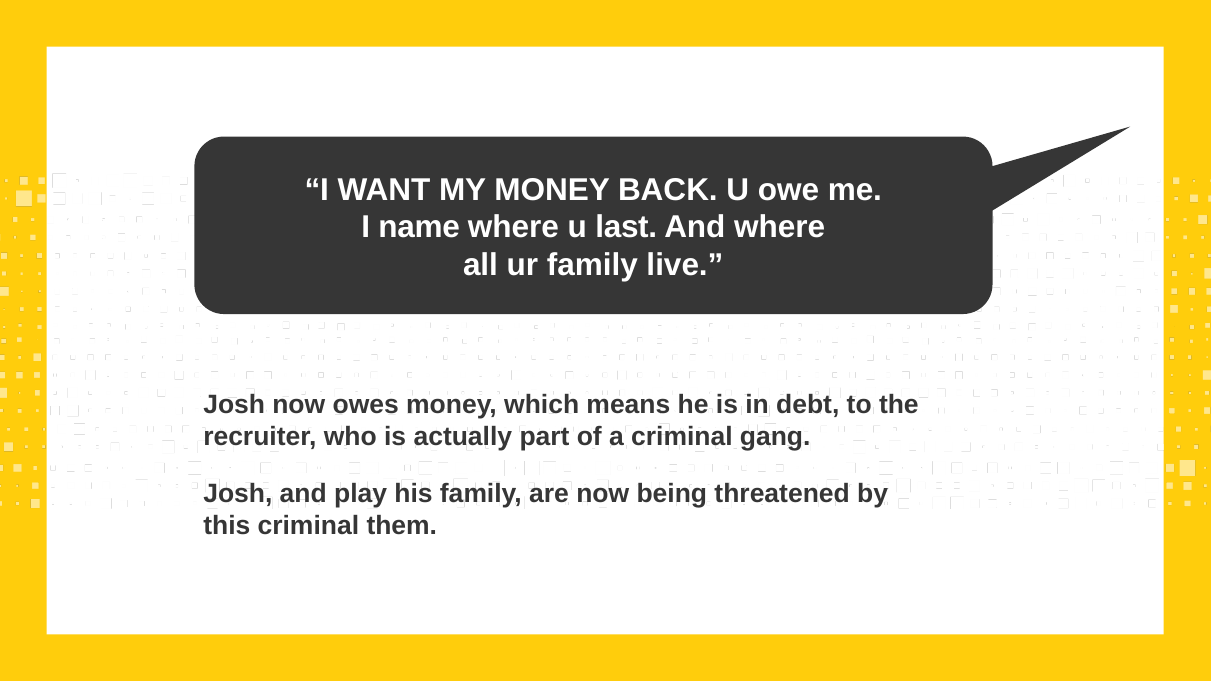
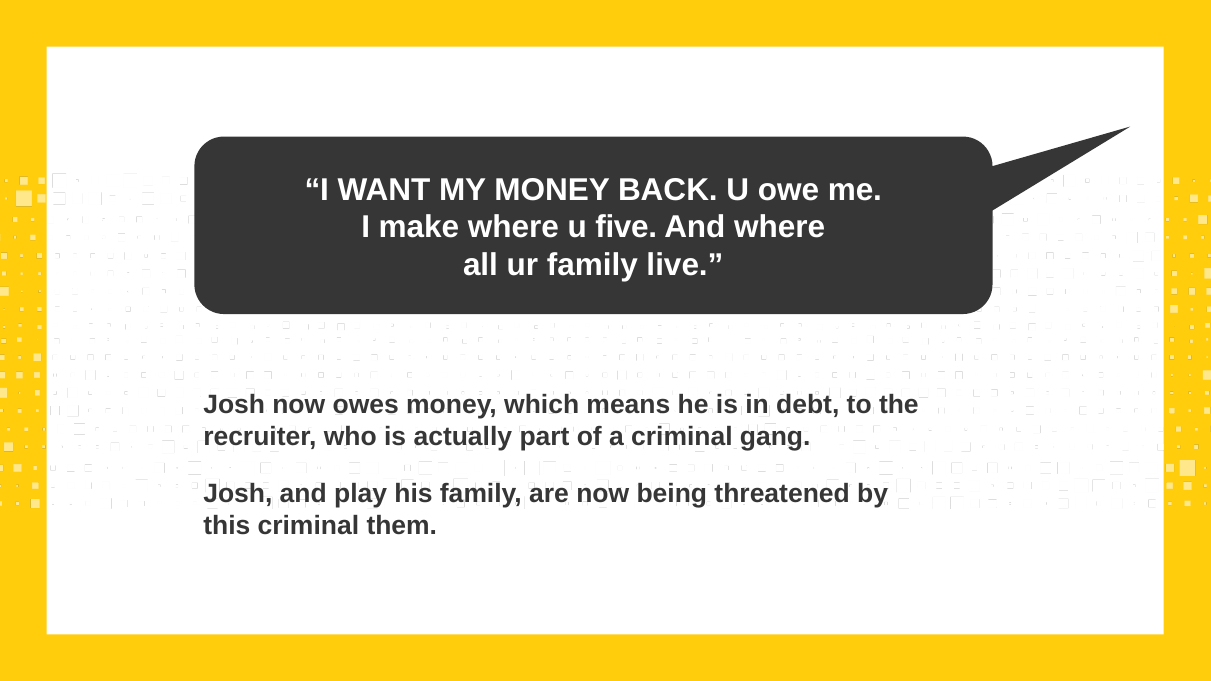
name: name -> make
last: last -> five
